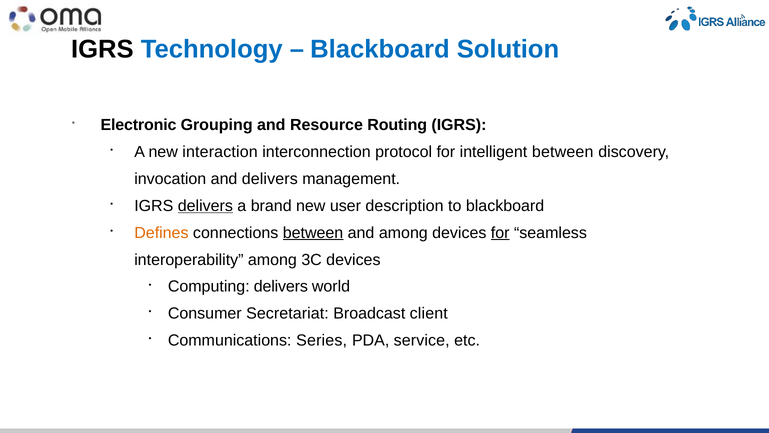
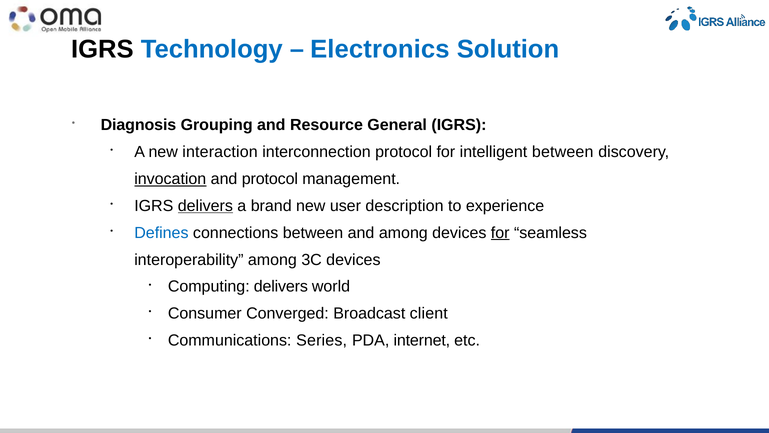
Blackboard at (380, 49): Blackboard -> Electronics
Electronic: Electronic -> Diagnosis
Routing: Routing -> General
invocation underline: none -> present
and delivers: delivers -> protocol
to blackboard: blackboard -> experience
Defines colour: orange -> blue
between at (313, 233) underline: present -> none
Secretariat: Secretariat -> Converged
service: service -> internet
